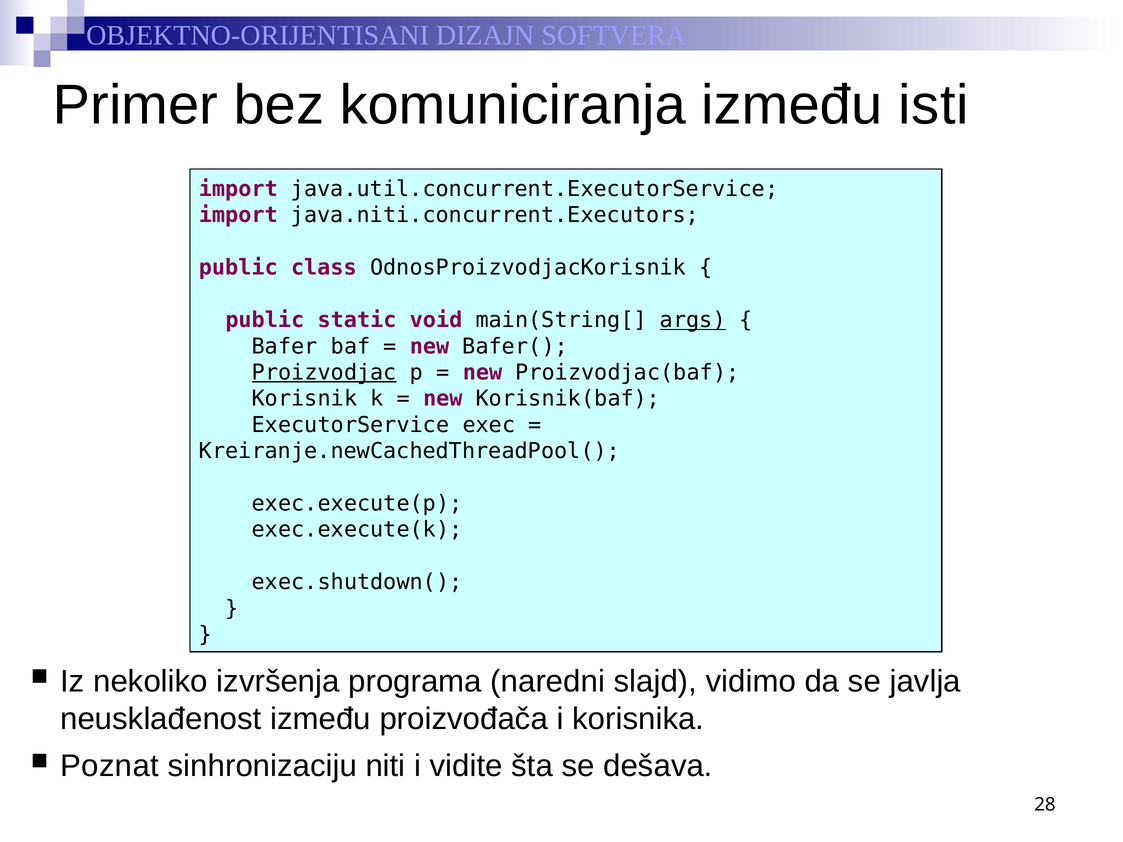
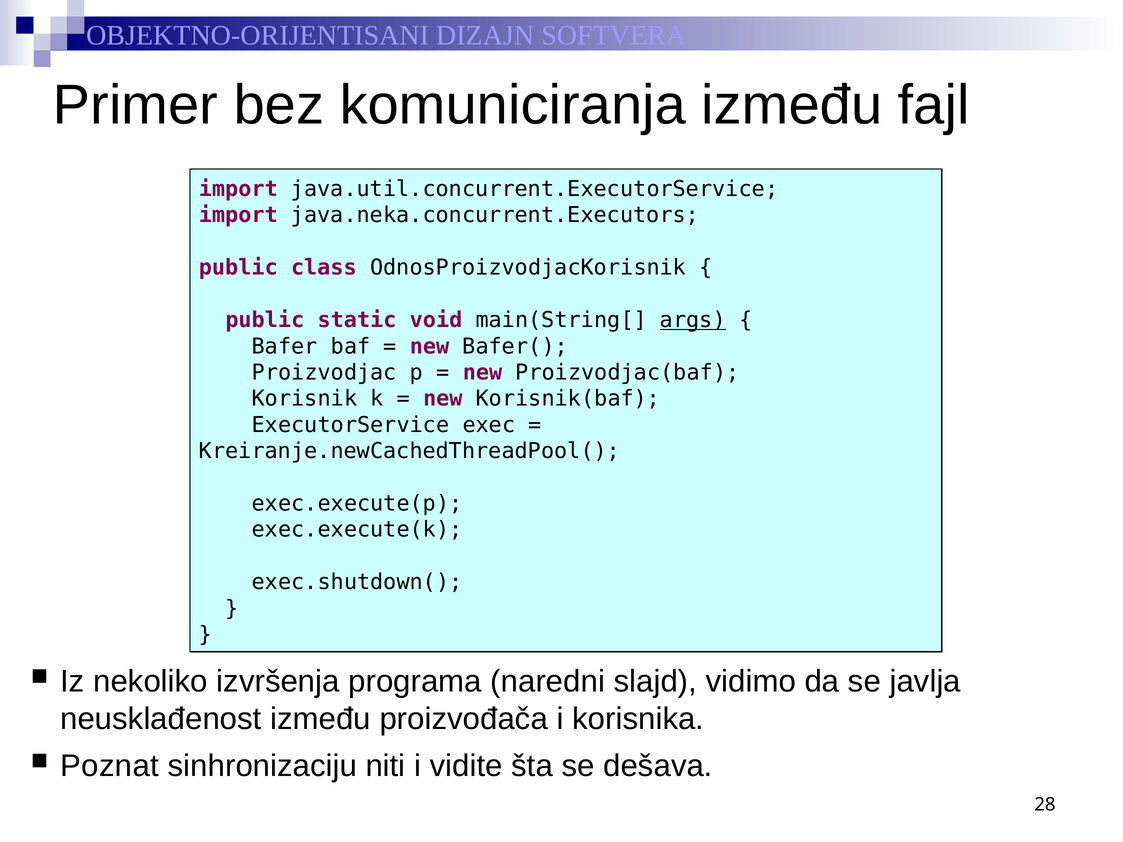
isti: isti -> fajl
java.niti.concurrent.Executors: java.niti.concurrent.Executors -> java.neka.concurrent.Executors
Proizvodjac underline: present -> none
